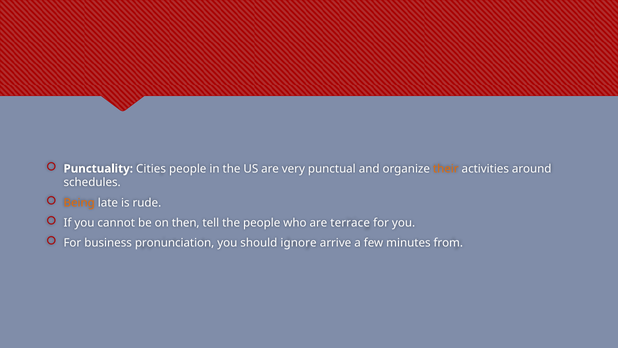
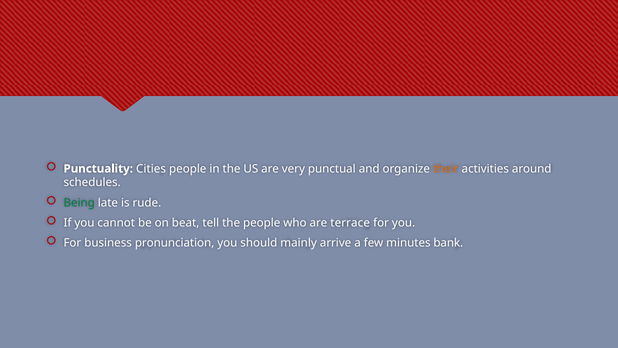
Being colour: orange -> green
then: then -> beat
ignore: ignore -> mainly
from: from -> bank
